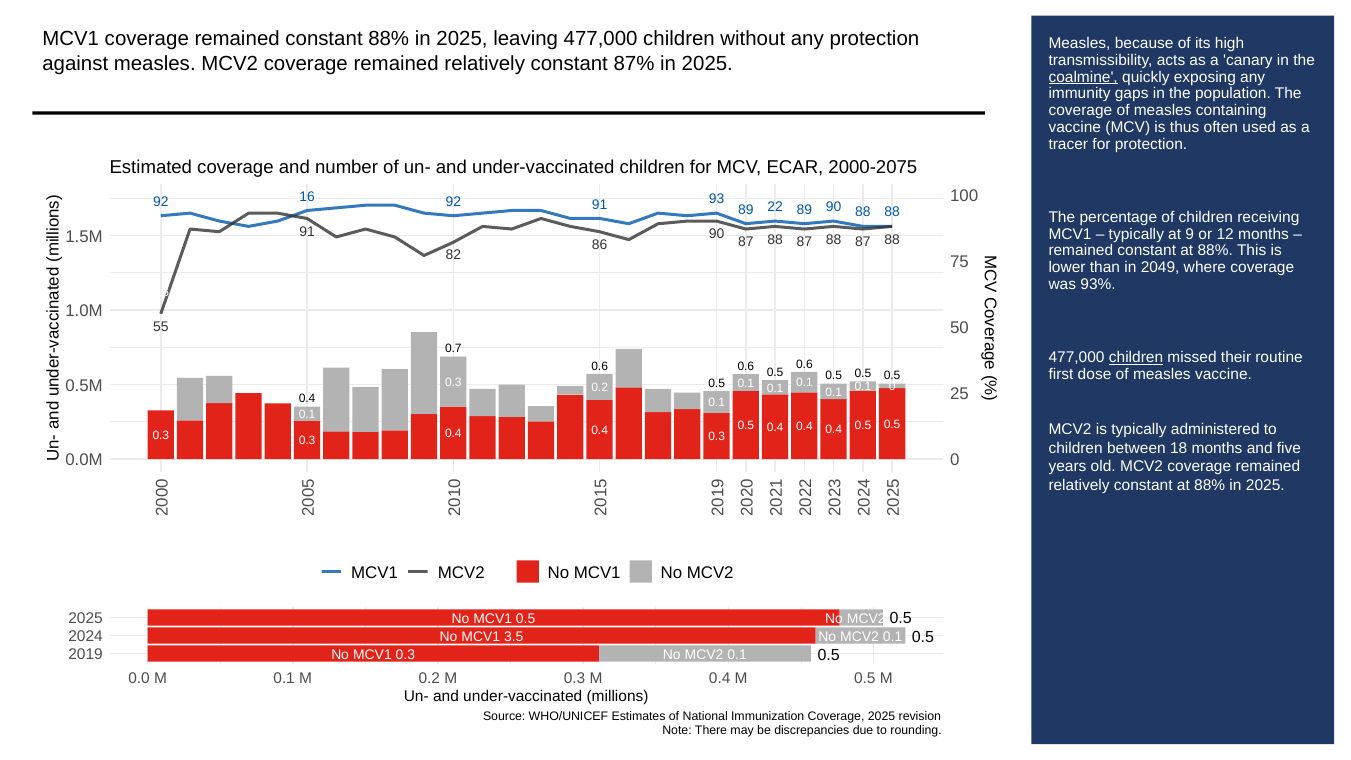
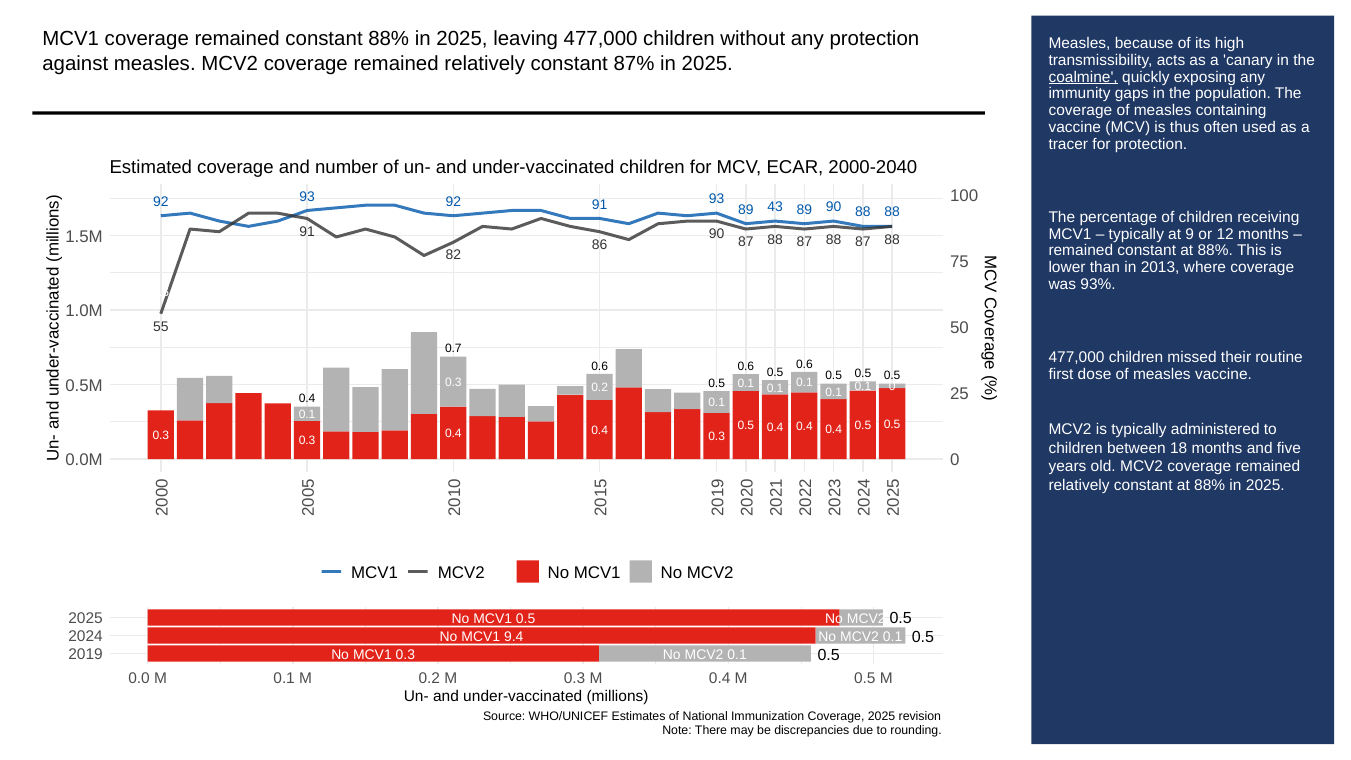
2000-2075: 2000-2075 -> 2000-2040
92 16: 16 -> 93
22: 22 -> 43
2049: 2049 -> 2013
children at (1136, 357) underline: present -> none
3.5: 3.5 -> 9.4
